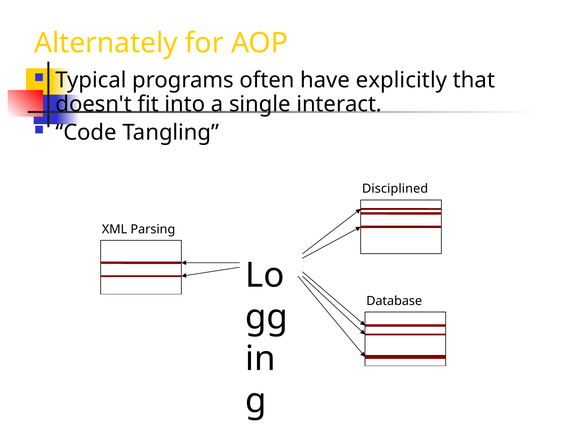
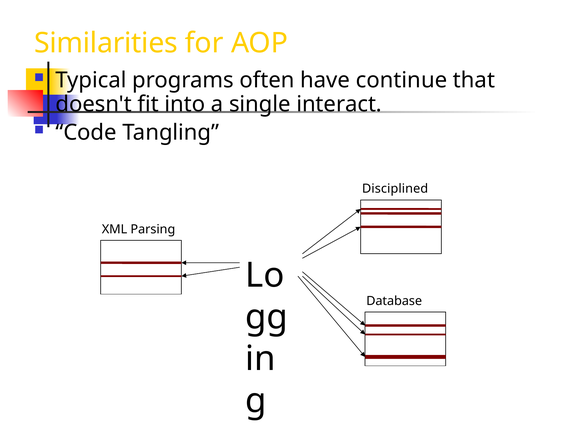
Alternately: Alternately -> Similarities
explicitly: explicitly -> continue
